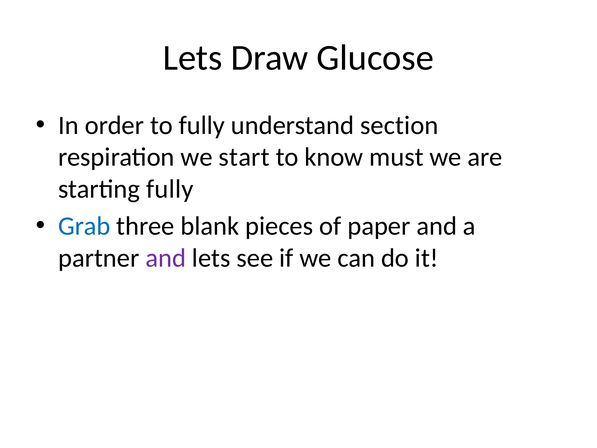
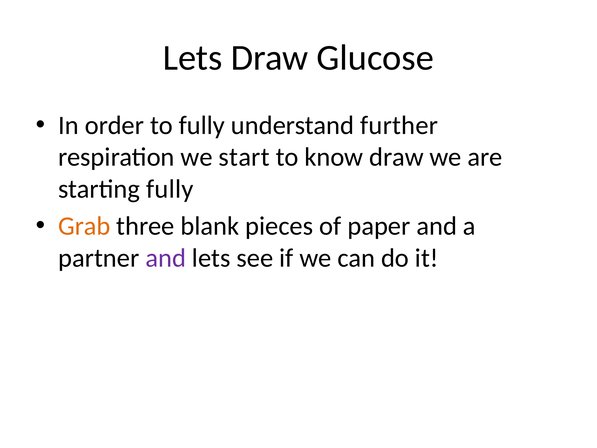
section: section -> further
know must: must -> draw
Grab colour: blue -> orange
